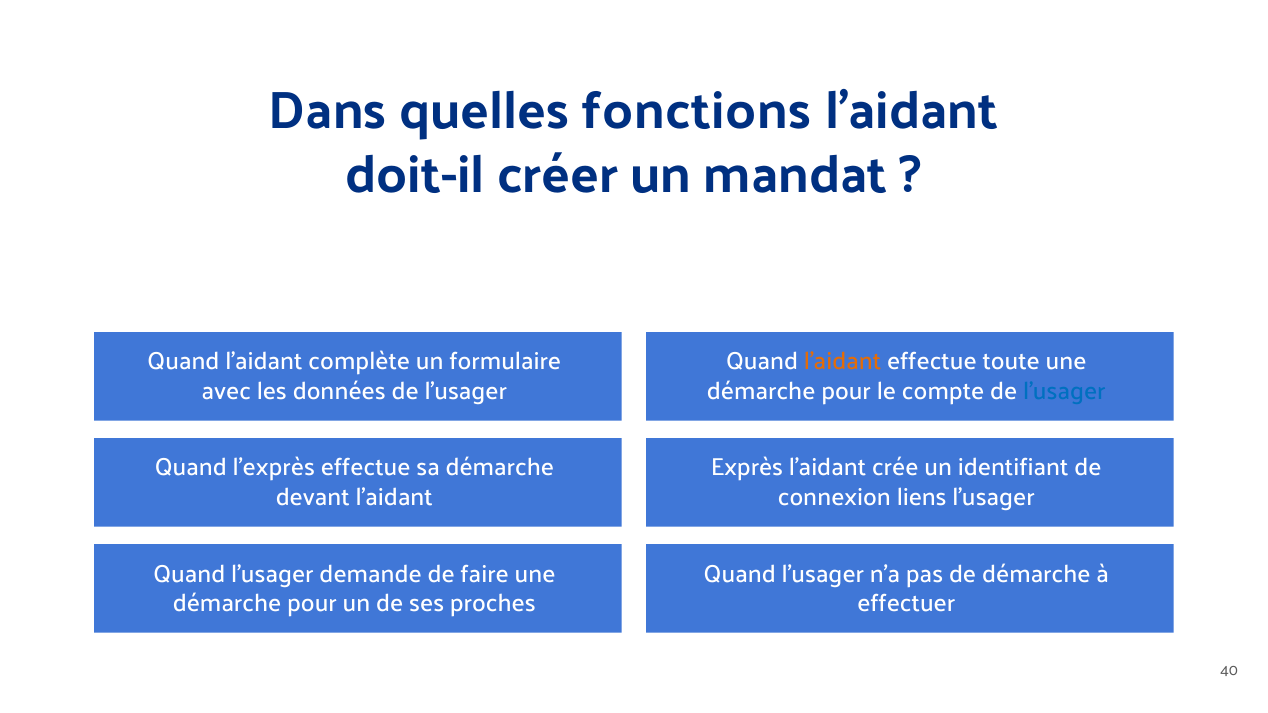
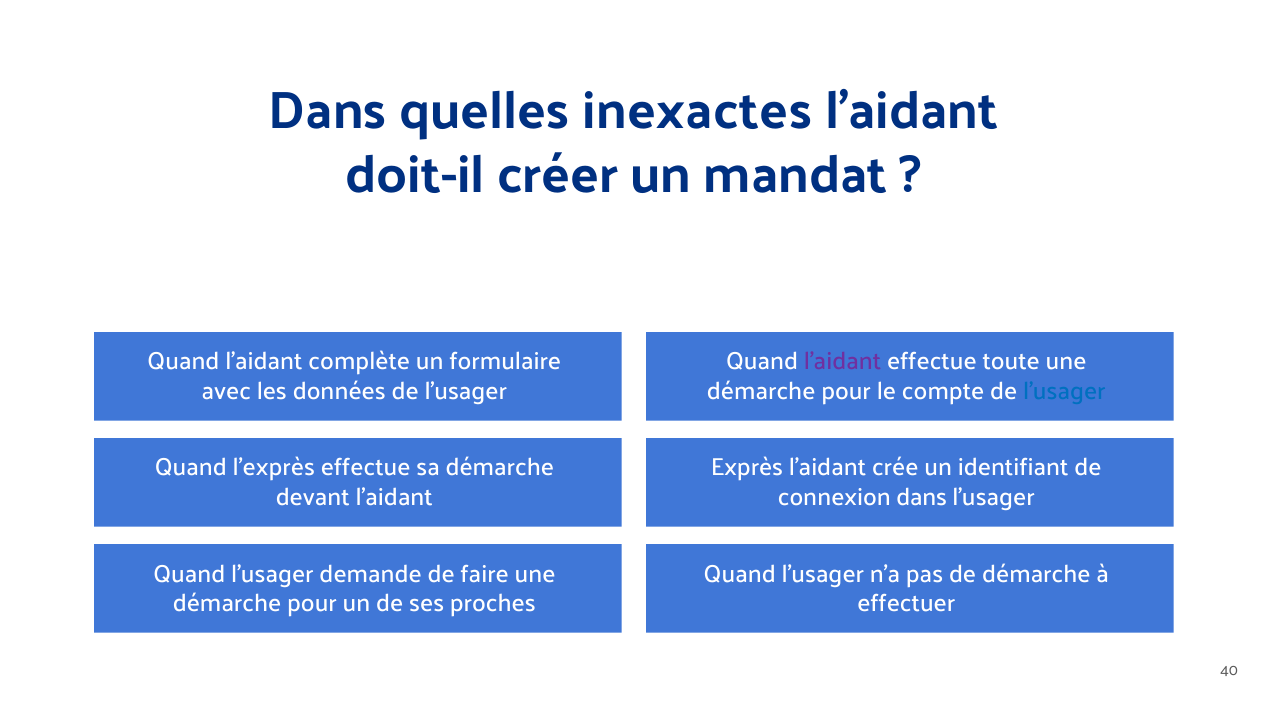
fonctions: fonctions -> inexactes
l’aidant at (843, 362) colour: orange -> purple
connexion liens: liens -> dans
